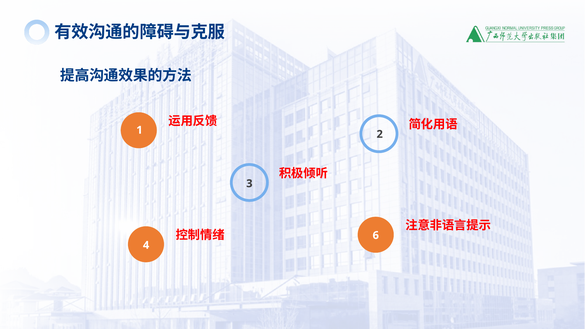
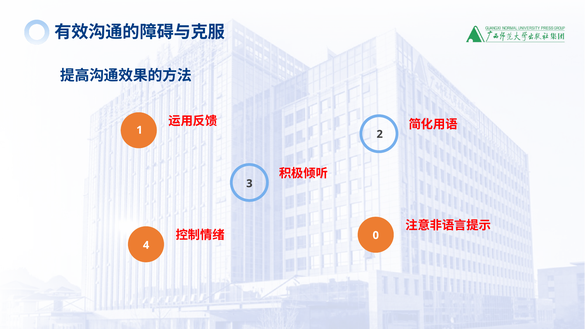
6: 6 -> 0
